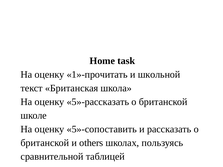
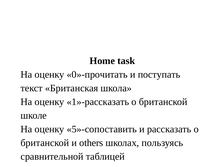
1»-прочитать: 1»-прочитать -> 0»-прочитать
школьной: школьной -> поступать
5»-рассказать: 5»-рассказать -> 1»-рассказать
